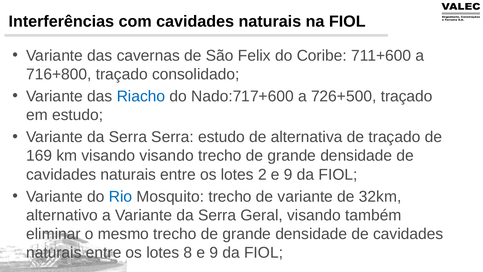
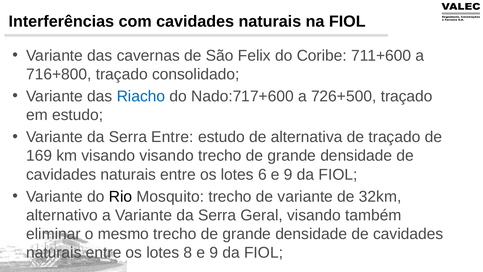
Serra Serra: Serra -> Entre
2: 2 -> 6
Rio colour: blue -> black
